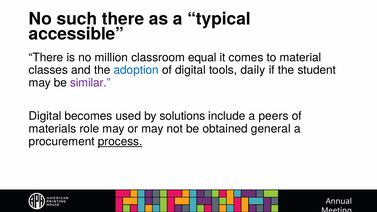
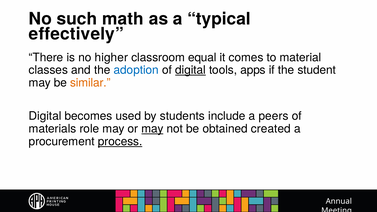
such there: there -> math
accessible: accessible -> effectively
million: million -> higher
digital at (190, 70) underline: none -> present
daily: daily -> apps
similar colour: purple -> orange
solutions: solutions -> students
may at (152, 129) underline: none -> present
general: general -> created
